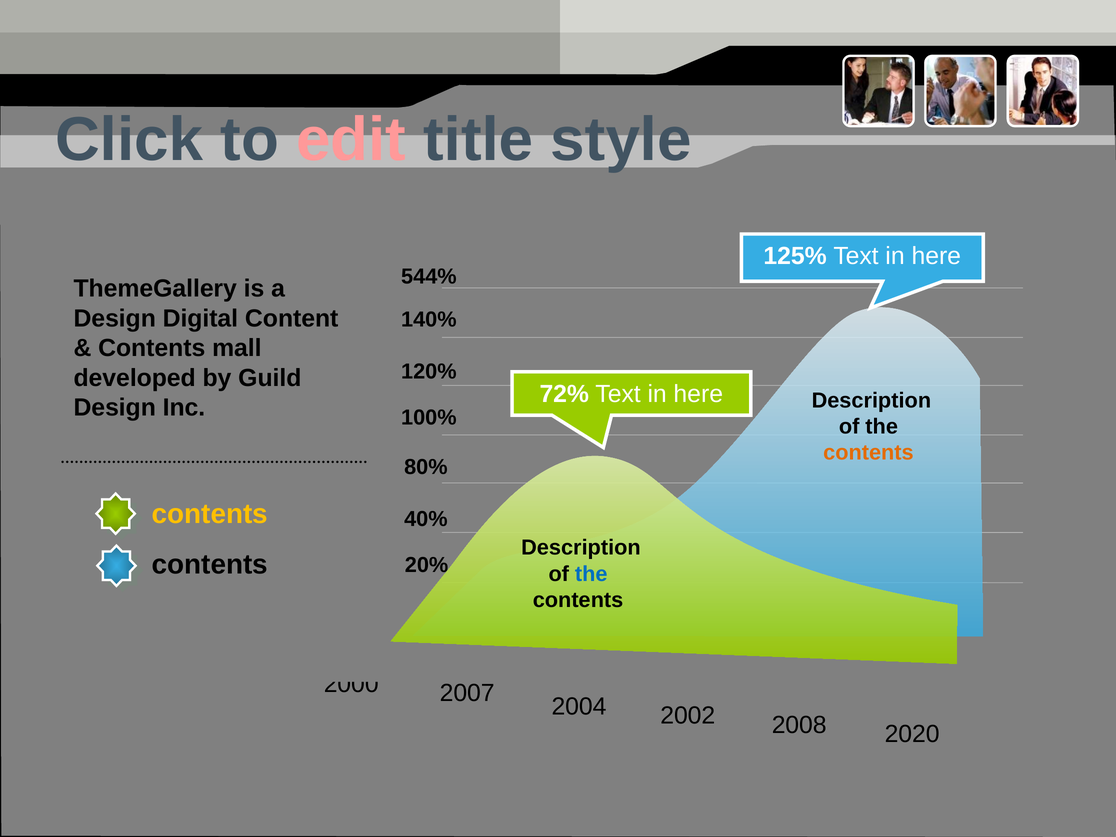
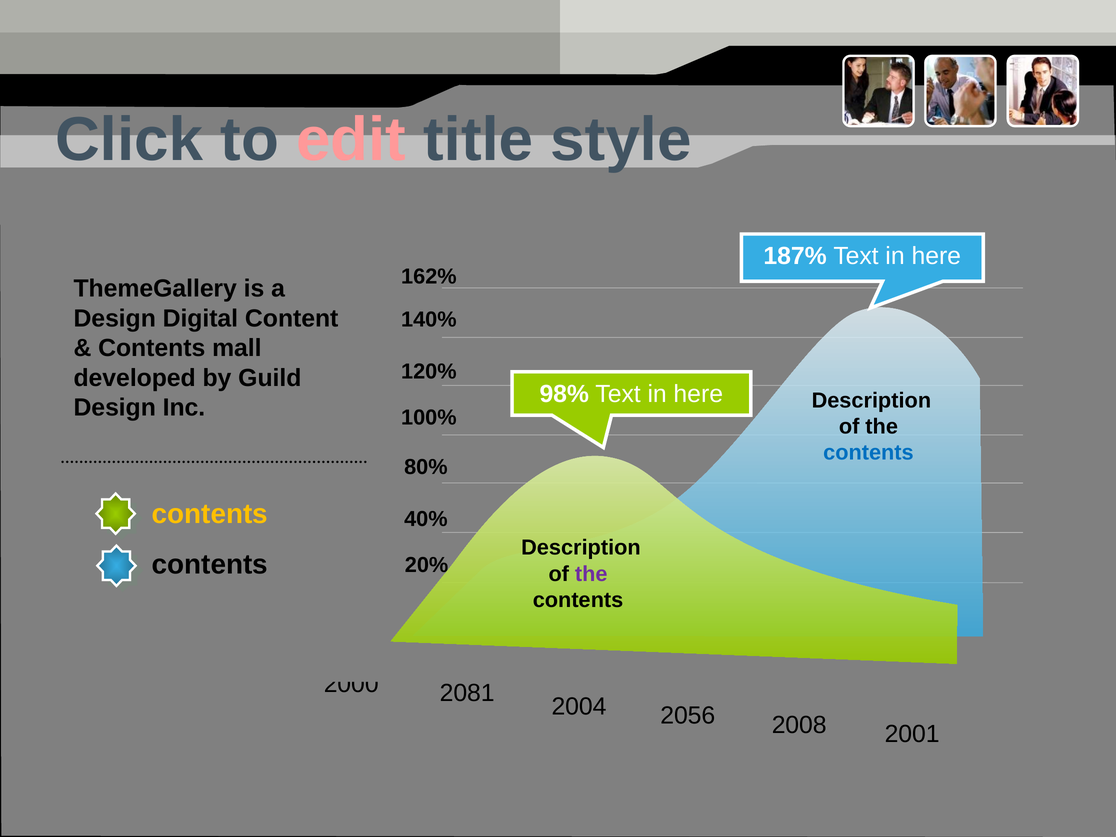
125%: 125% -> 187%
544%: 544% -> 162%
72%: 72% -> 98%
contents at (868, 453) colour: orange -> blue
the at (591, 574) colour: blue -> purple
2007: 2007 -> 2081
2002: 2002 -> 2056
2020: 2020 -> 2001
